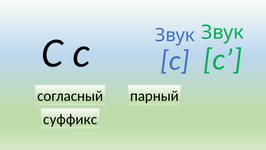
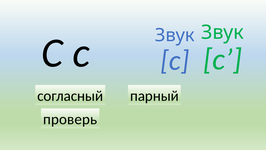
суффикс: суффикс -> проверь
